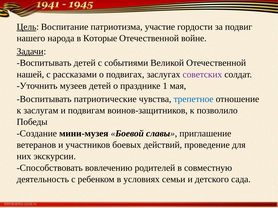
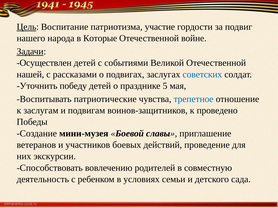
Воспитывать at (44, 63): Воспитывать -> Осуществлен
советских colour: purple -> blue
музеев: музеев -> победу
1: 1 -> 5
позволило: позволило -> проведено
